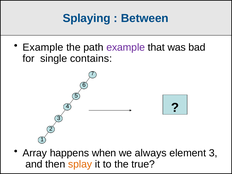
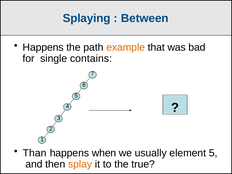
Example at (43, 47): Example -> Happens
example at (126, 47) colour: purple -> orange
Array: Array -> Than
always: always -> usually
element 3: 3 -> 5
